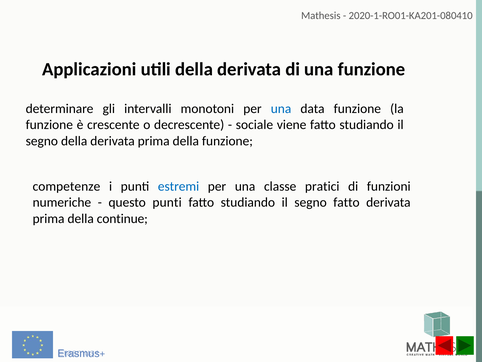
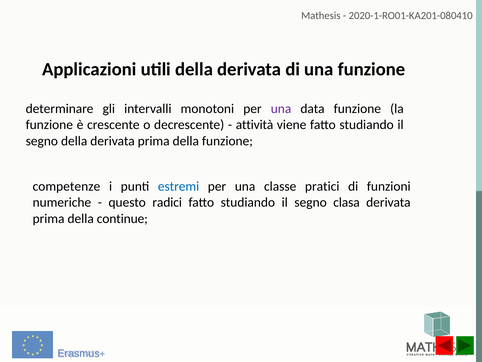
una at (281, 109) colour: blue -> purple
sociale: sociale -> attività
questo punti: punti -> radici
segno fatto: fatto -> clasa
